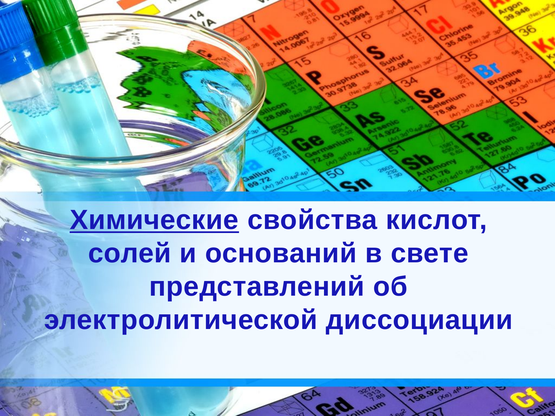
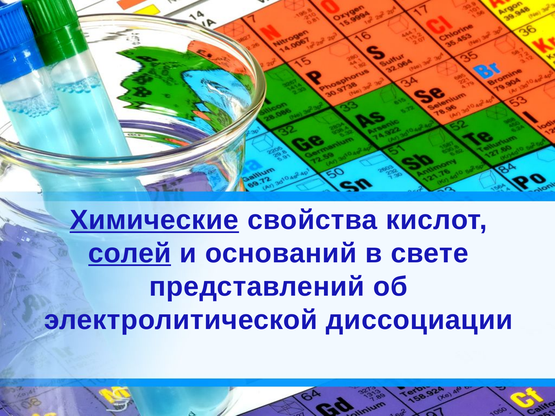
солей underline: none -> present
